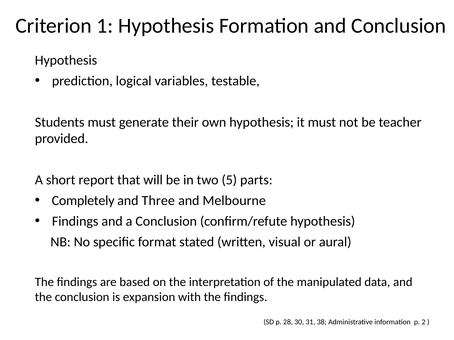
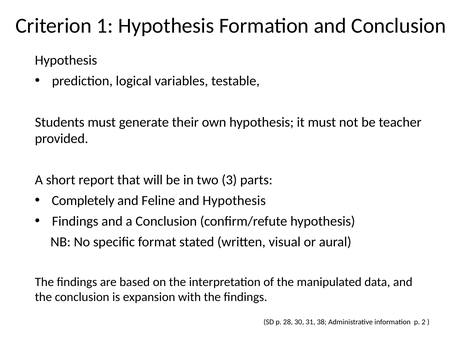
5: 5 -> 3
Three: Three -> Feline
and Melbourne: Melbourne -> Hypothesis
